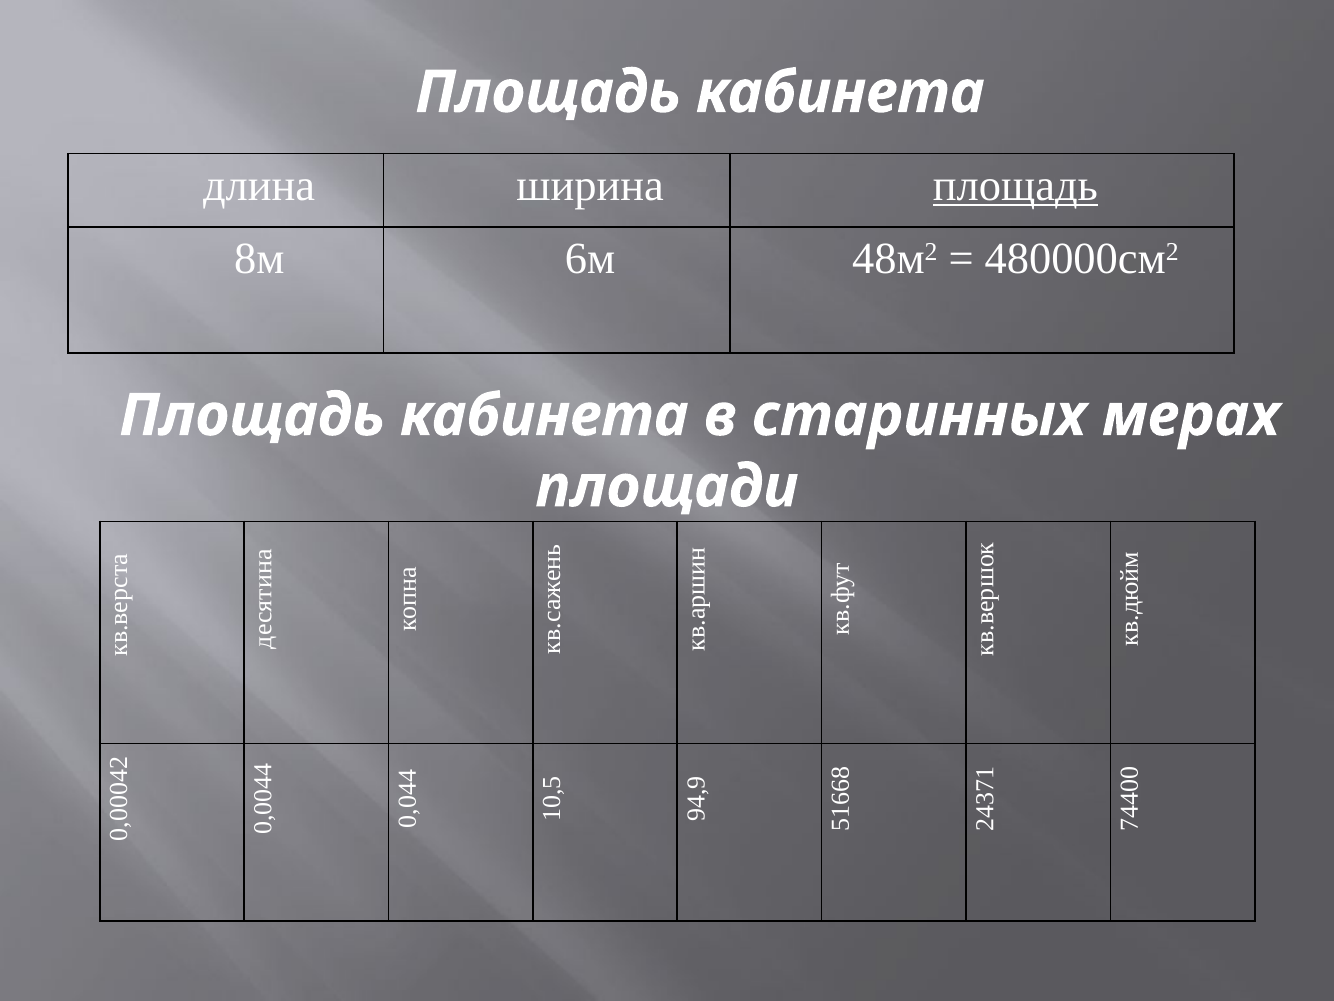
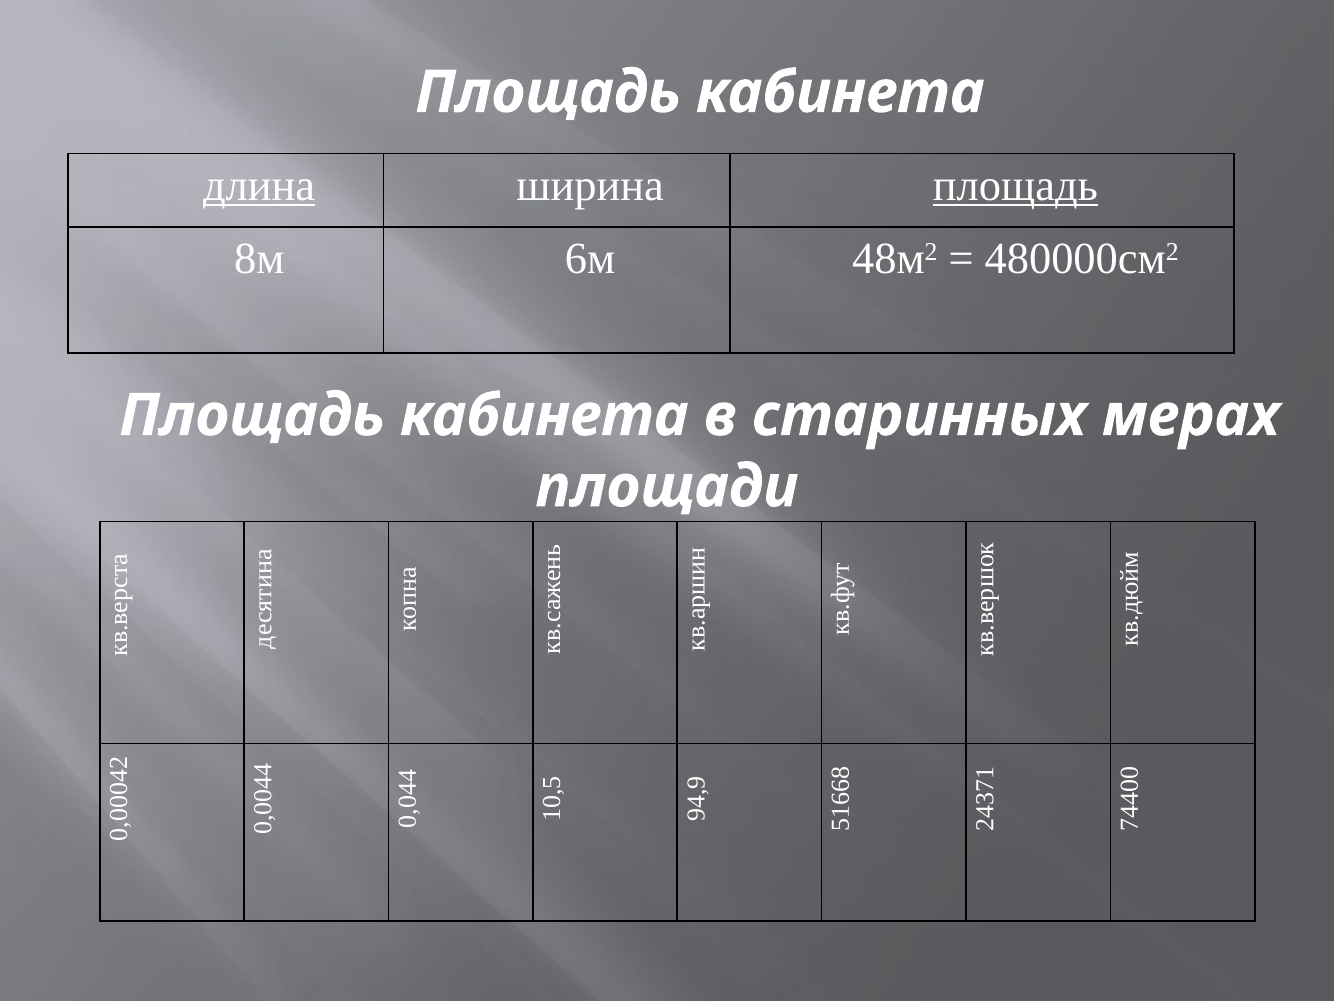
длина underline: none -> present
